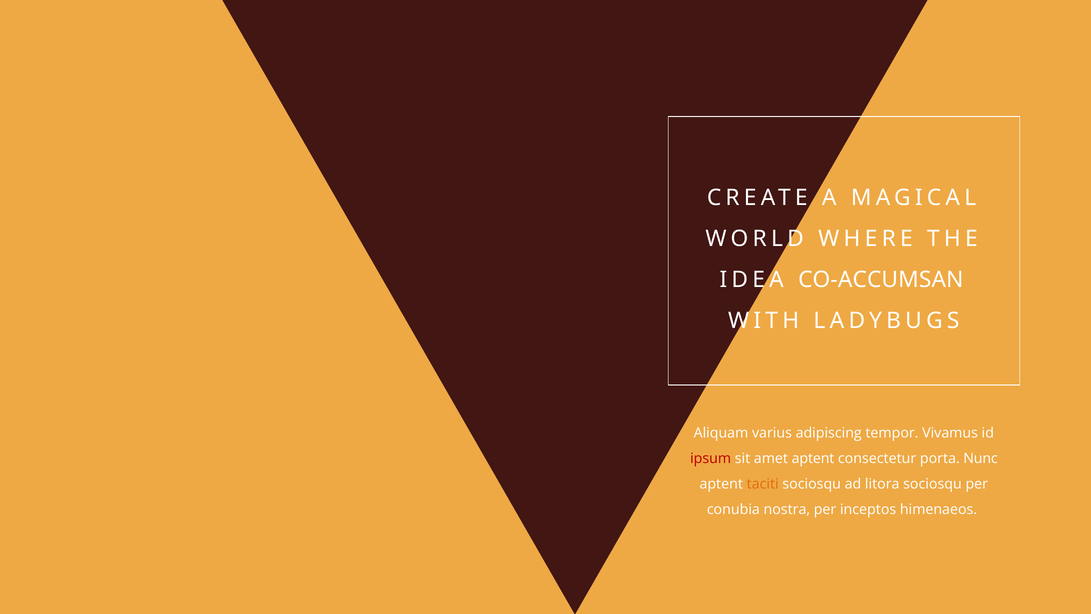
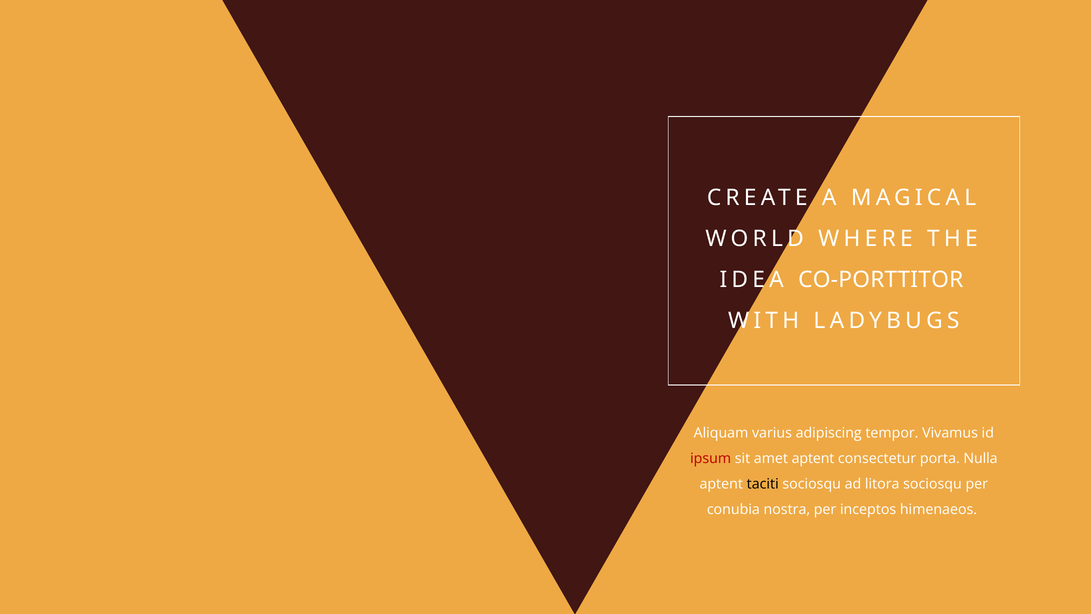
CO-ACCUMSAN: CO-ACCUMSAN -> CO-PORTTITOR
Nunc: Nunc -> Nulla
taciti colour: orange -> black
